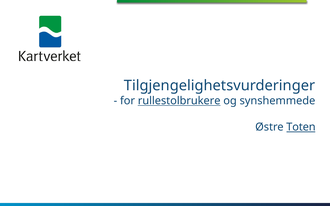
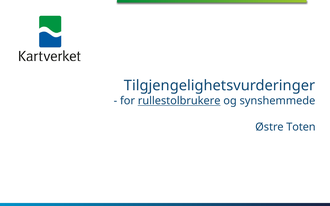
Toten underline: present -> none
